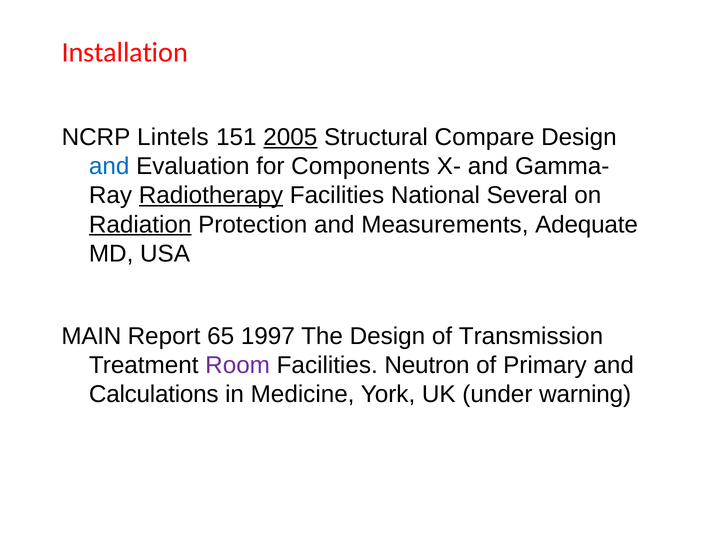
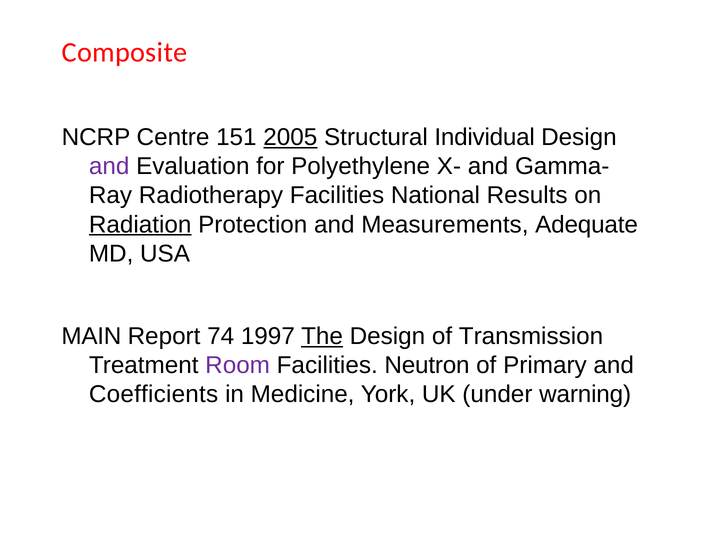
Installation: Installation -> Composite
Lintels: Lintels -> Centre
Compare: Compare -> Individual
and at (109, 166) colour: blue -> purple
Components: Components -> Polyethylene
Radiotherapy underline: present -> none
Several: Several -> Results
65: 65 -> 74
The underline: none -> present
Calculations: Calculations -> Coefficients
